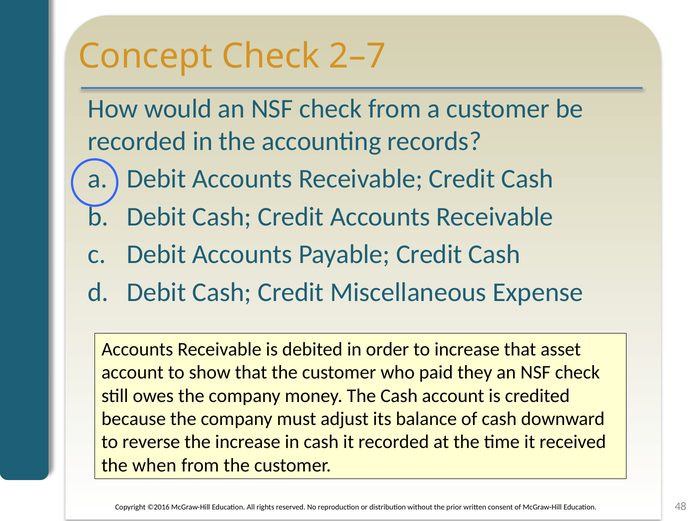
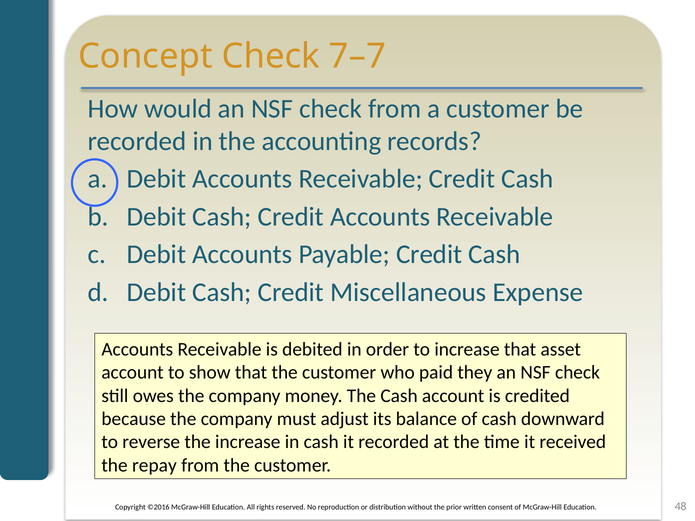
2–7: 2–7 -> 7–7
when: when -> repay
